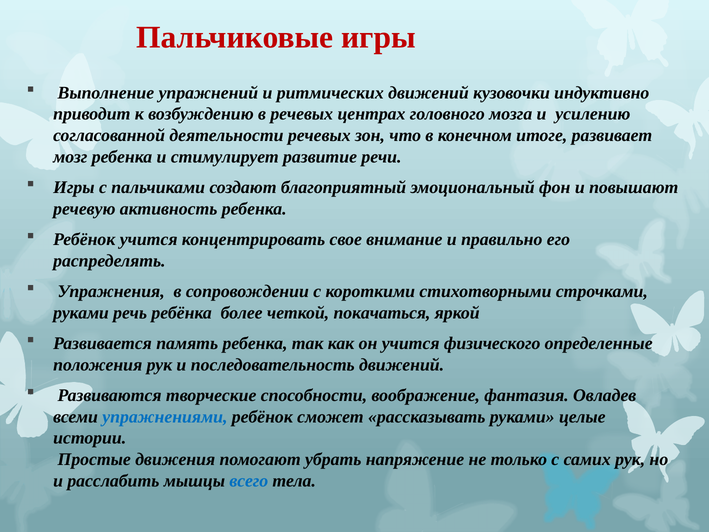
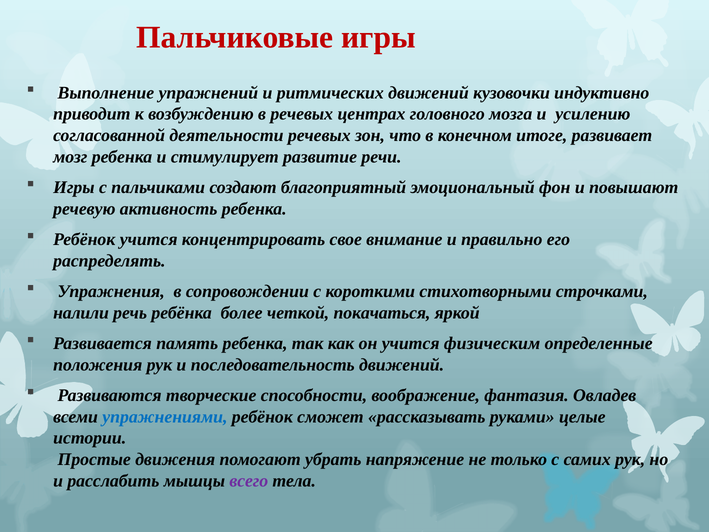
руками at (81, 313): руками -> налили
физического: физического -> физическим
всего colour: blue -> purple
